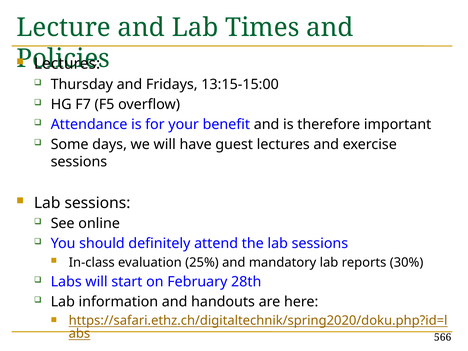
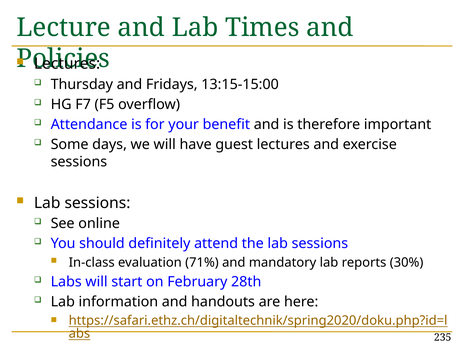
25%: 25% -> 71%
566: 566 -> 235
